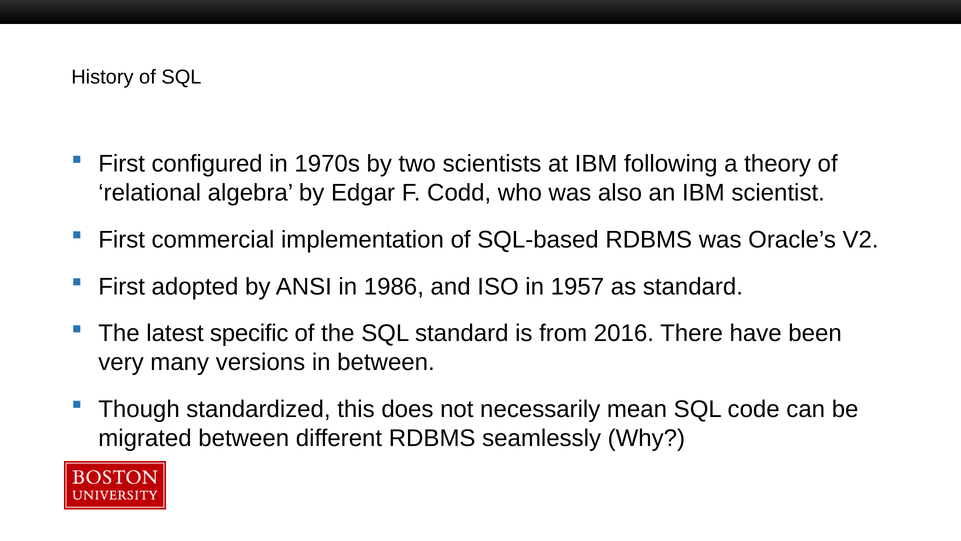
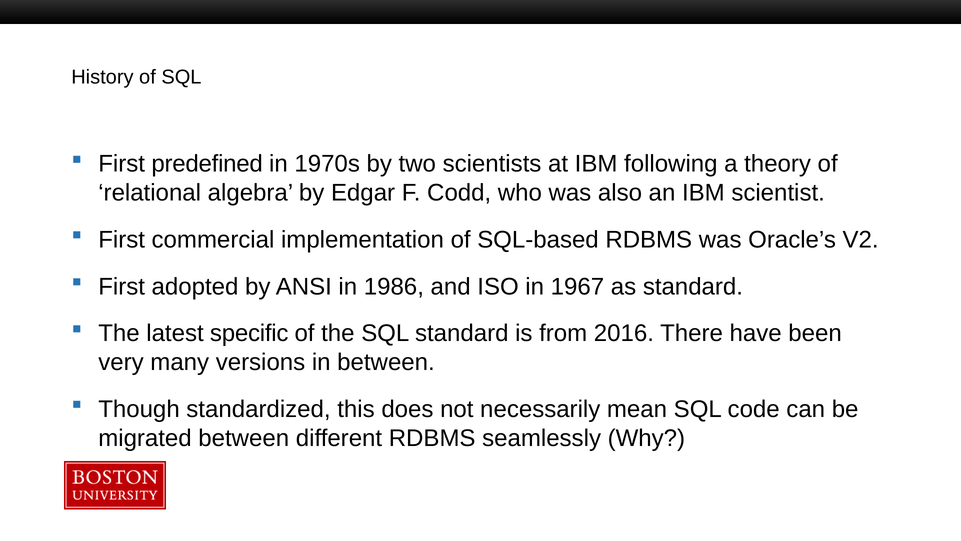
configured: configured -> predefined
1957: 1957 -> 1967
